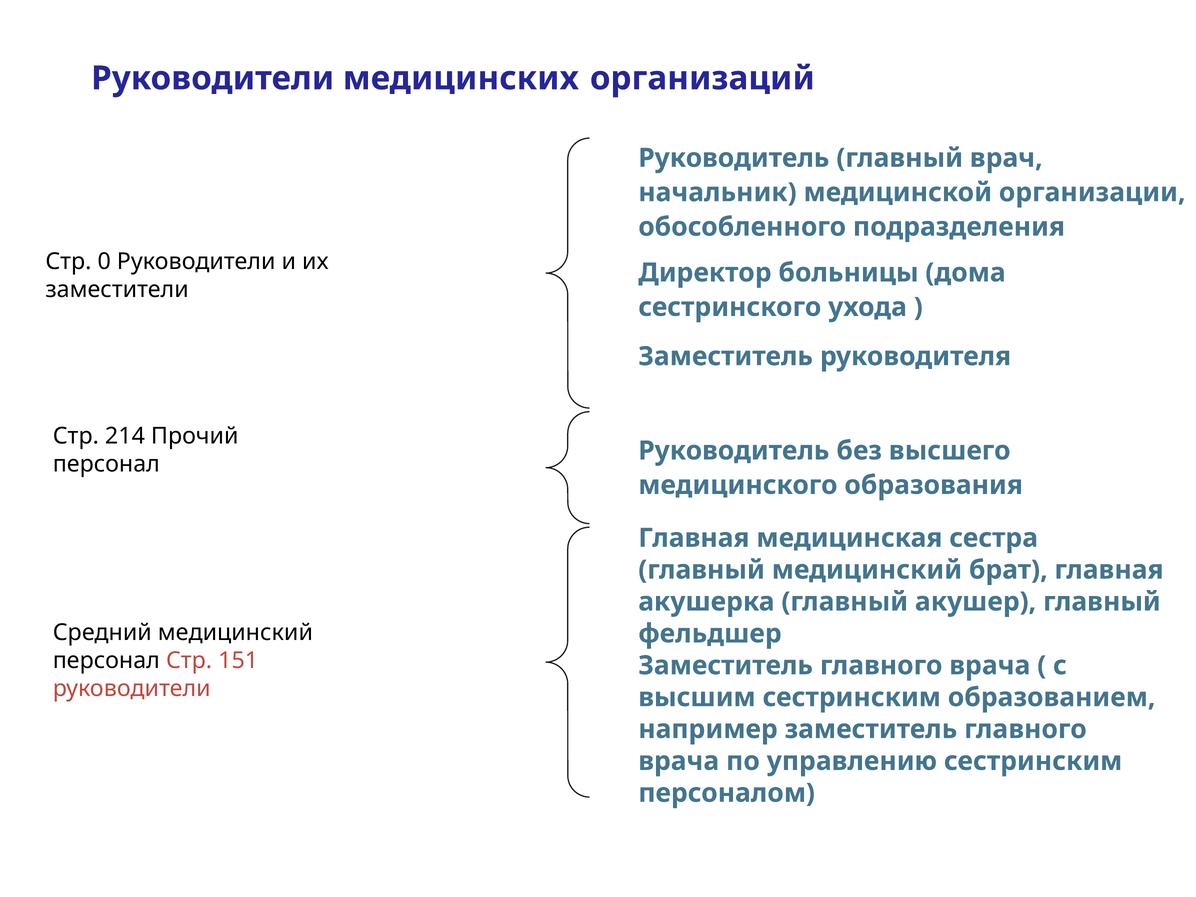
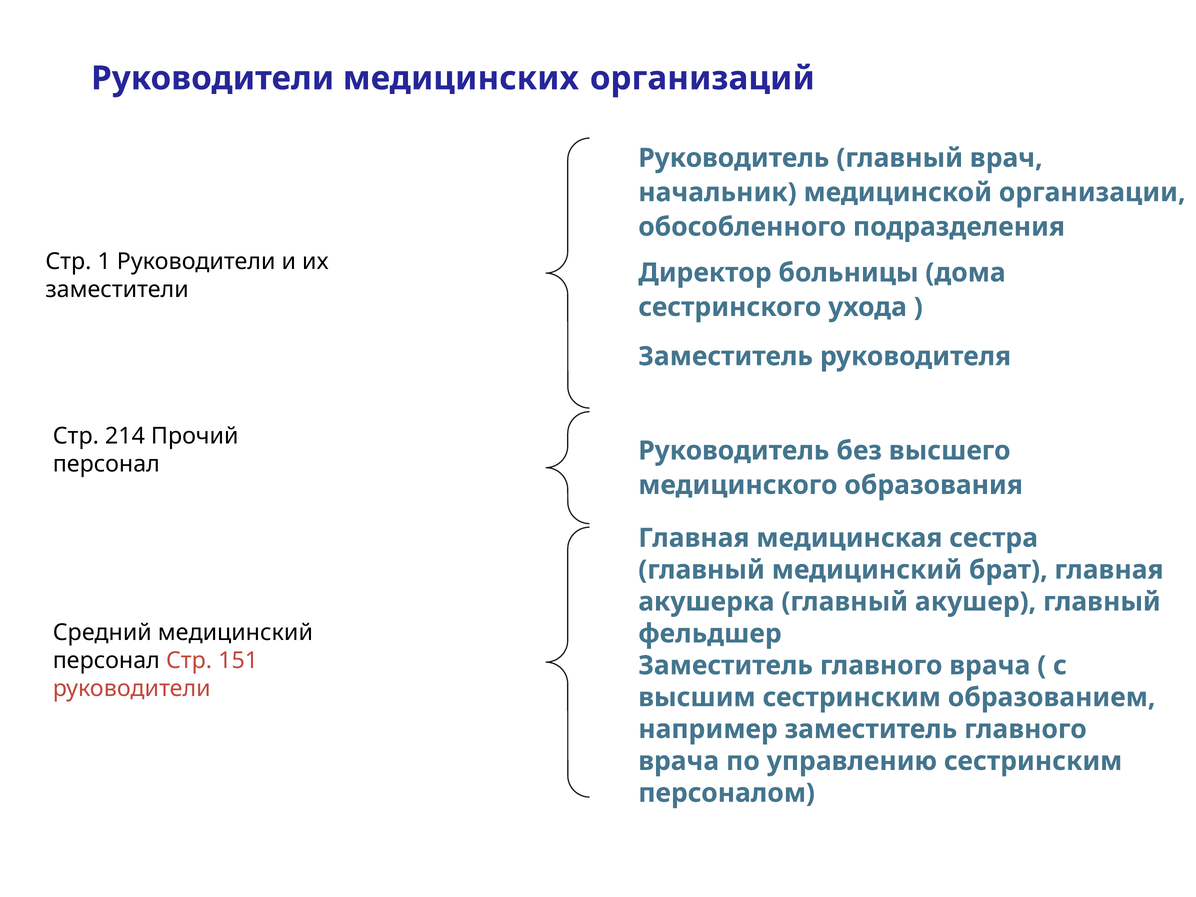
0: 0 -> 1
